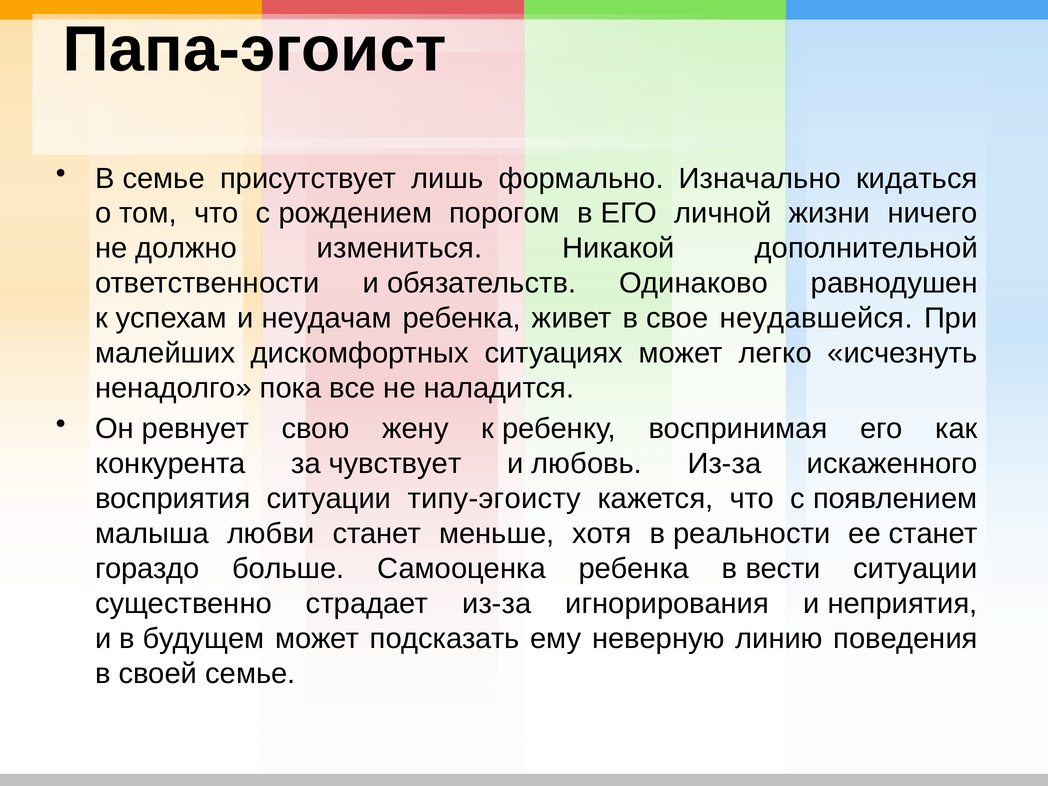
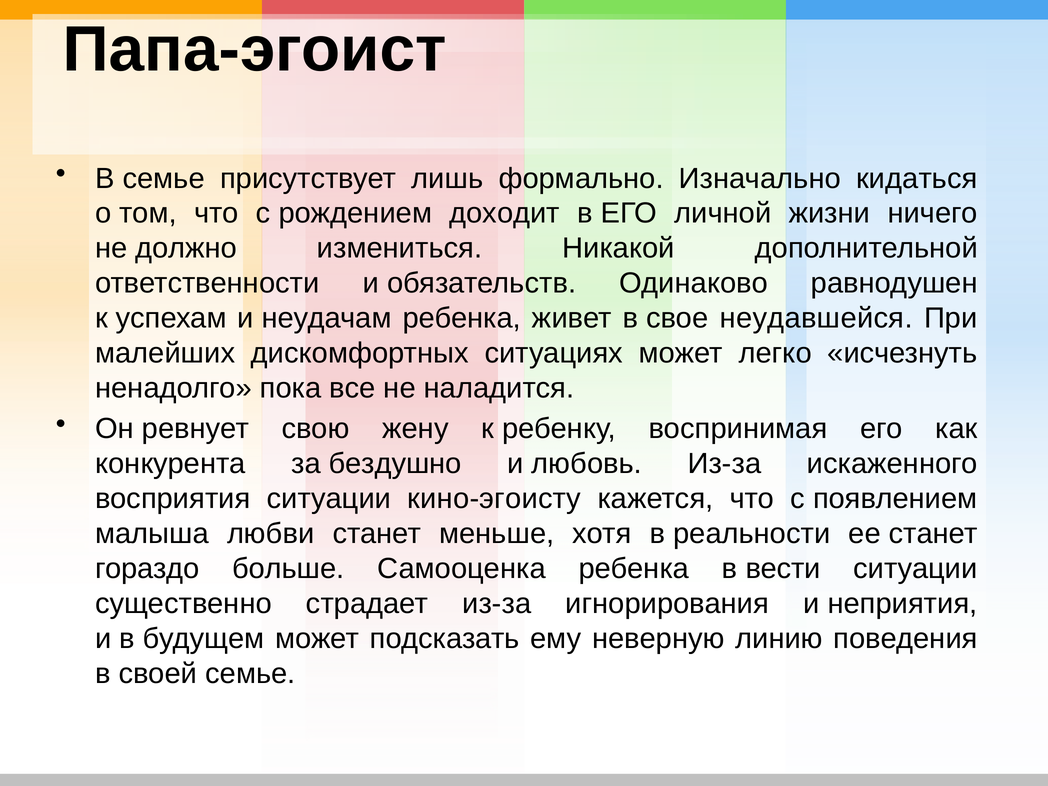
порогом: порогом -> доходит
чувствует: чувствует -> бездушно
типу-эгоисту: типу-эгоисту -> кино-эгоисту
